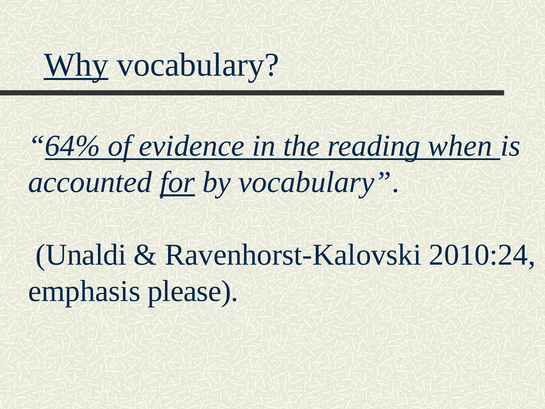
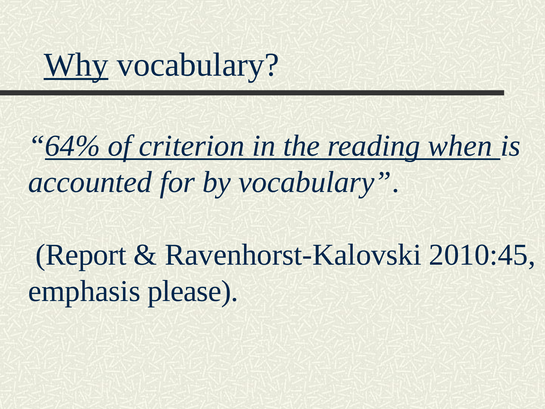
evidence: evidence -> criterion
for underline: present -> none
Unaldi: Unaldi -> Report
2010:24: 2010:24 -> 2010:45
